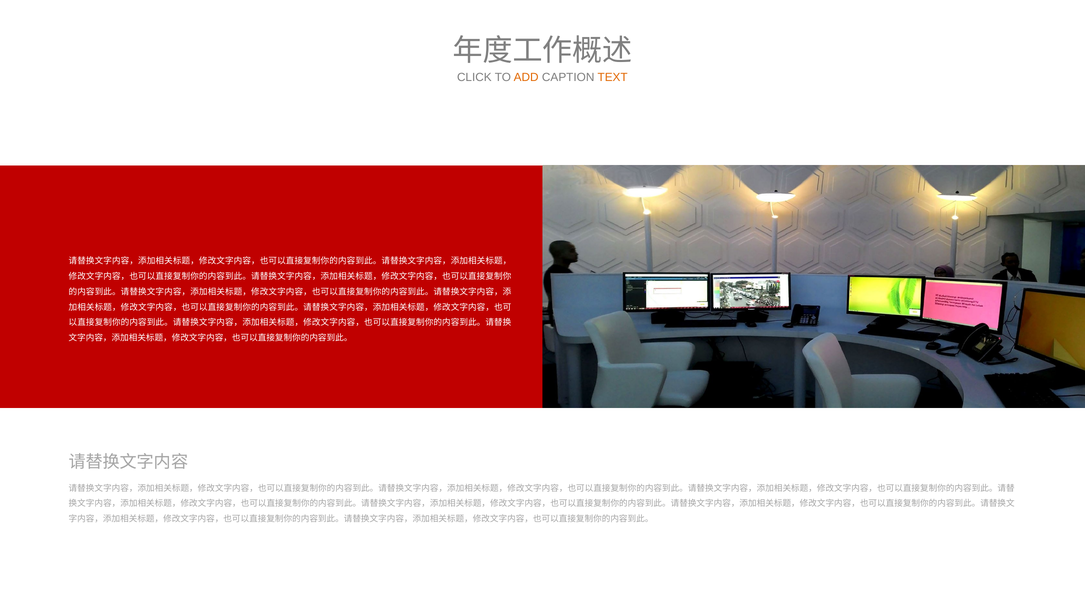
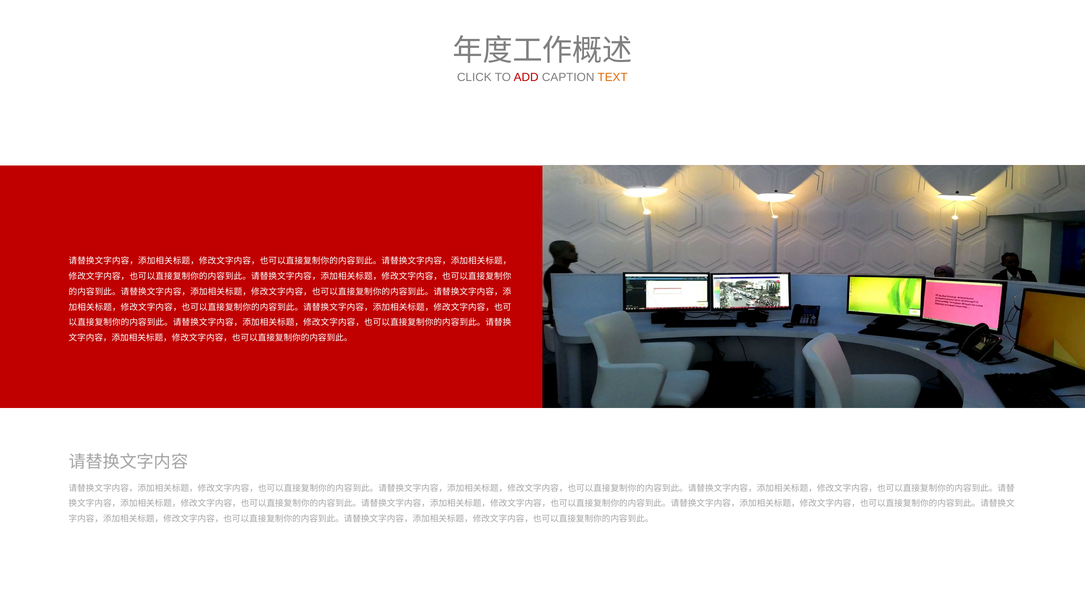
ADD colour: orange -> red
